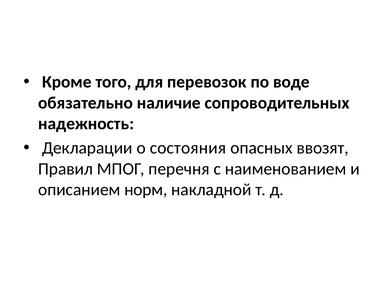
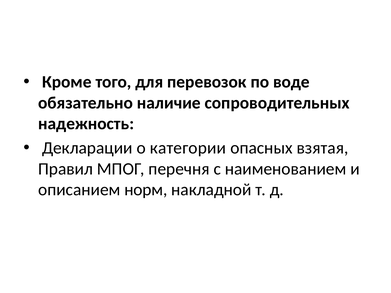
состояния: состояния -> категории
ввозят: ввозят -> взятая
